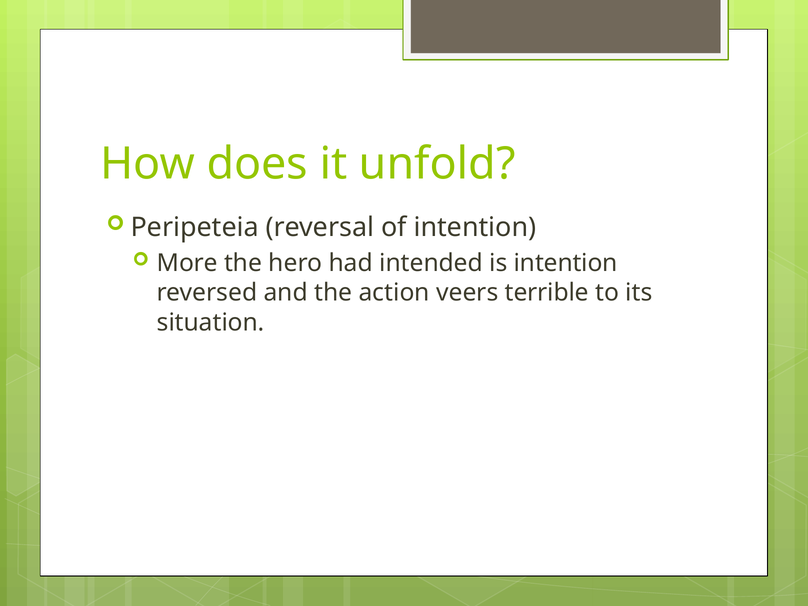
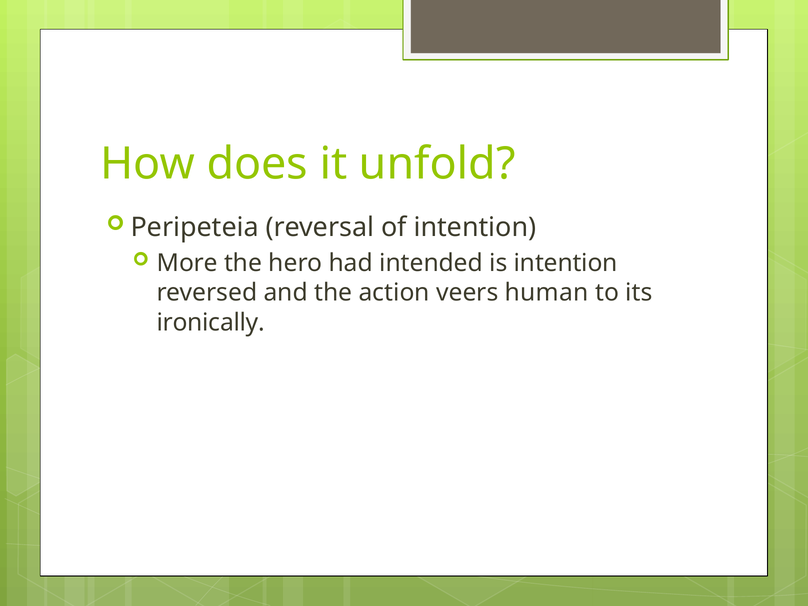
terrible: terrible -> human
situation: situation -> ironically
